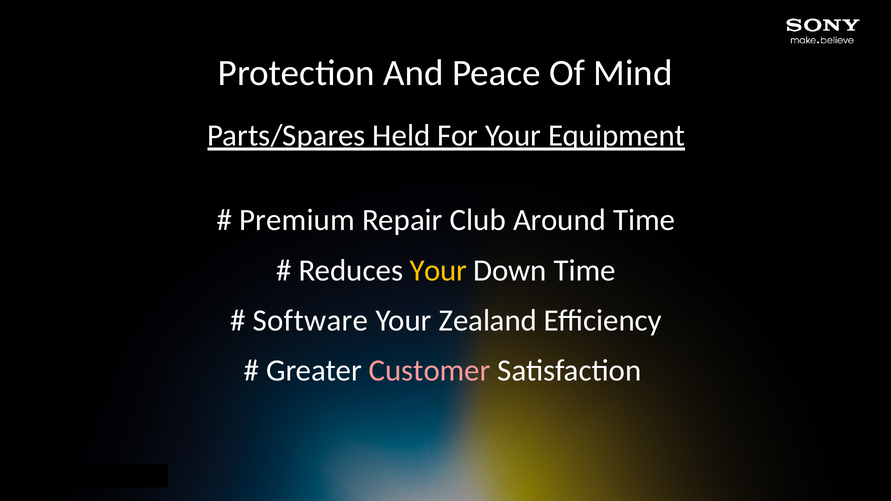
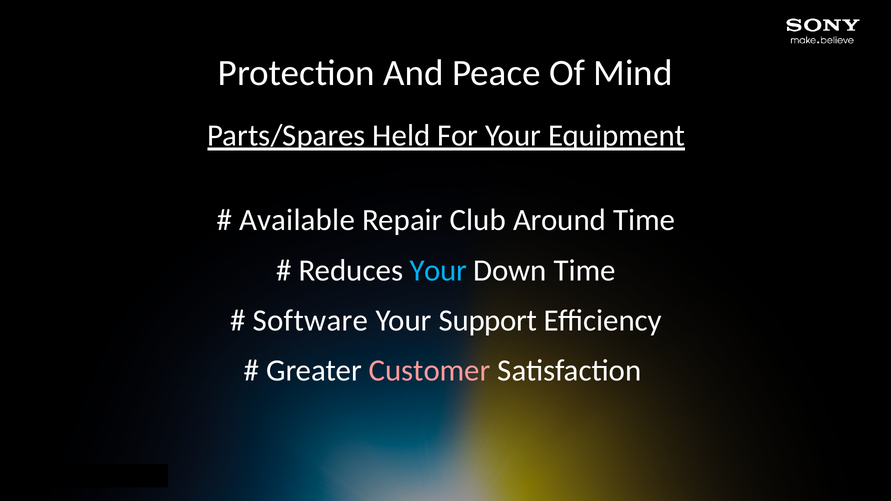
Premium: Premium -> Available
Your at (438, 270) colour: yellow -> light blue
Zealand: Zealand -> Support
